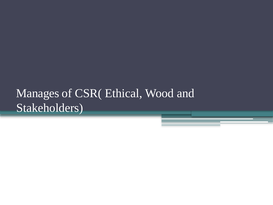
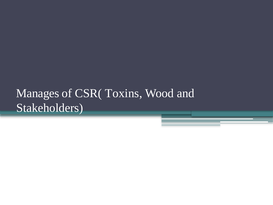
Ethical: Ethical -> Toxins
